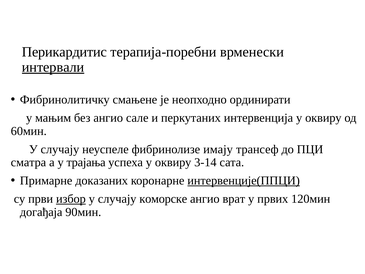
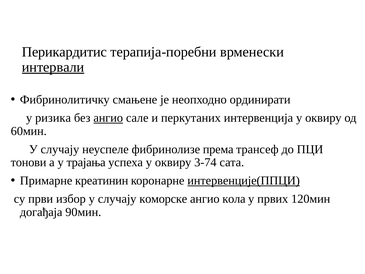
мањим: мањим -> ризика
ангио at (108, 118) underline: none -> present
имају: имају -> према
сматра: сматра -> тонови
3-14: 3-14 -> 3-74
доказаних: доказаних -> креатинин
избор underline: present -> none
врат: врат -> кола
